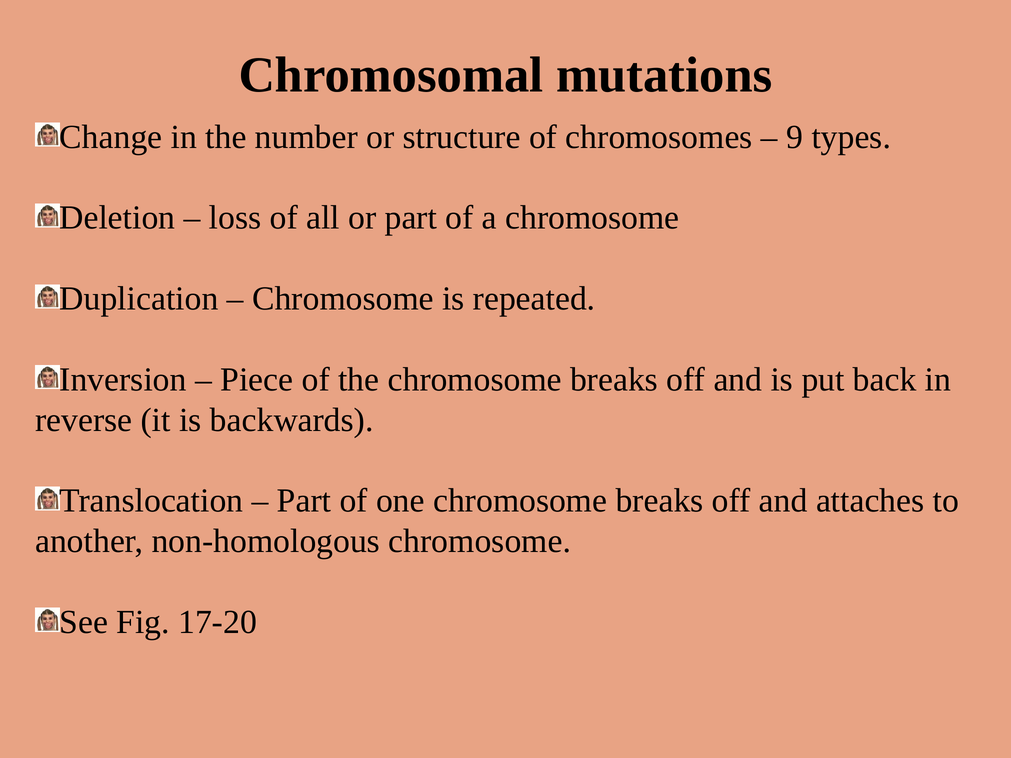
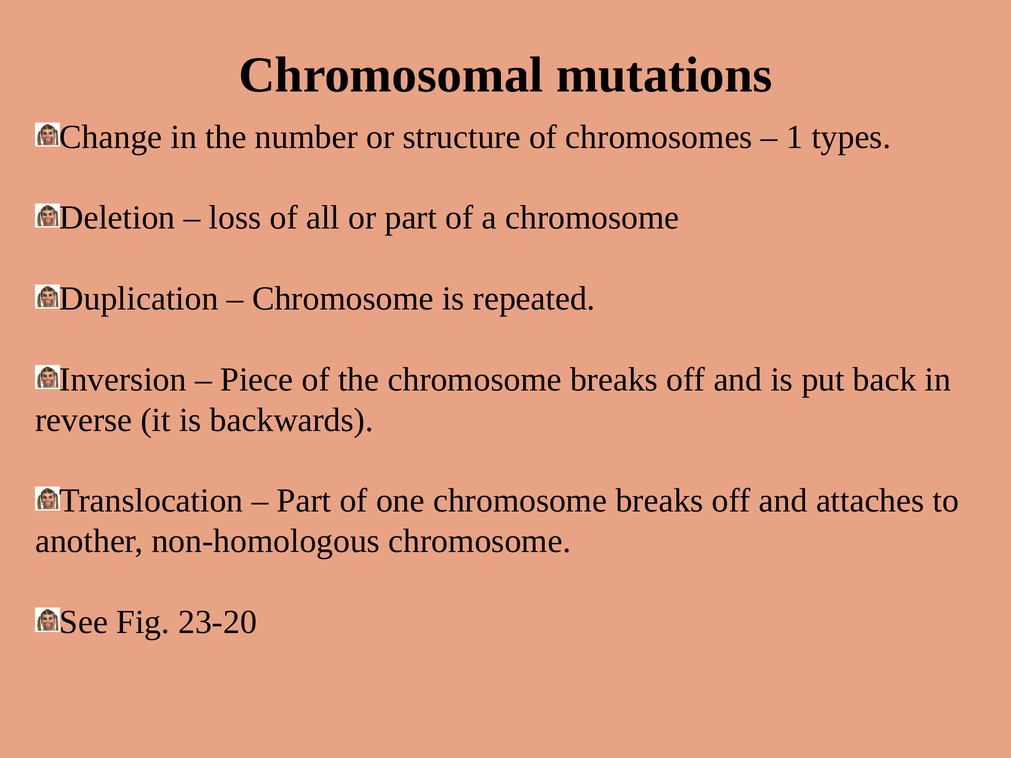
9: 9 -> 1
17-20: 17-20 -> 23-20
